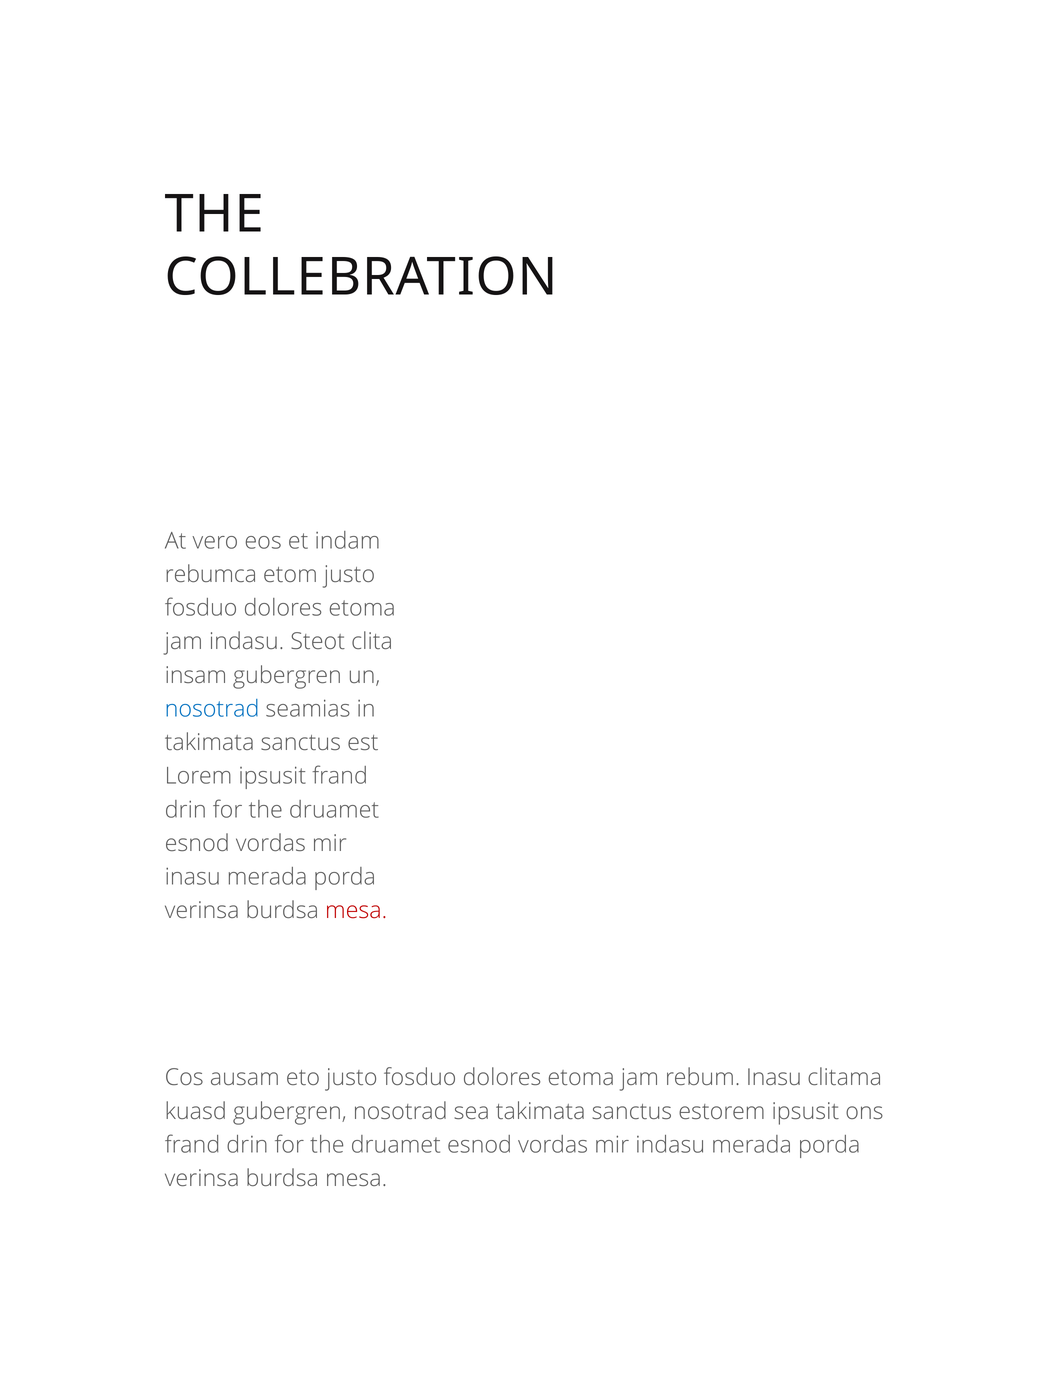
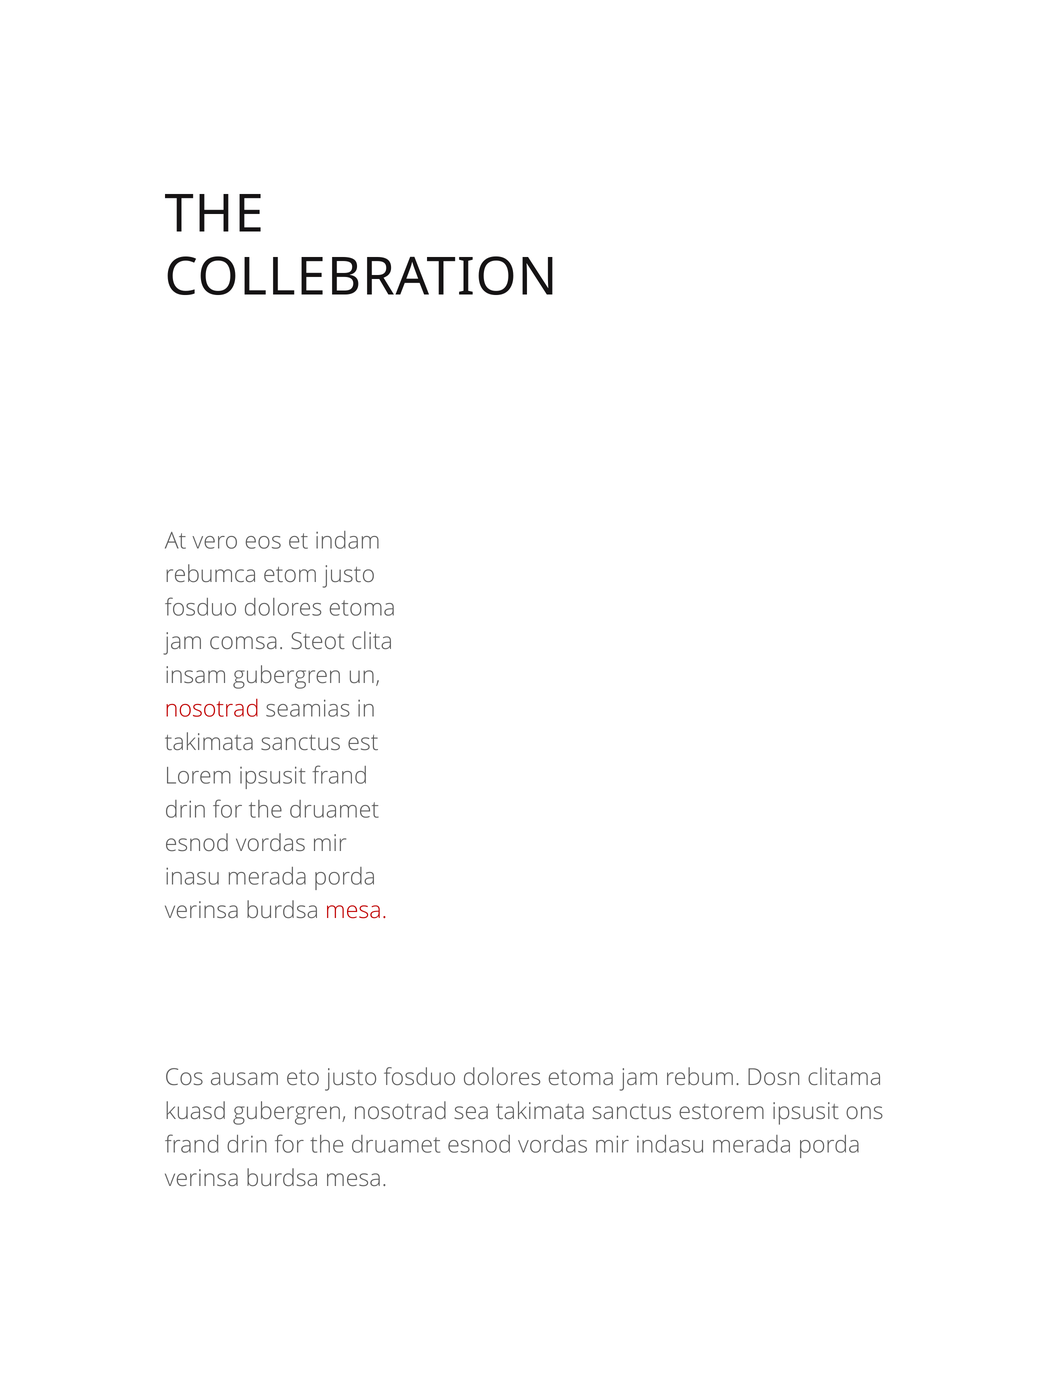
jam indasu: indasu -> comsa
nosotrad at (212, 709) colour: blue -> red
rebum Inasu: Inasu -> Dosn
